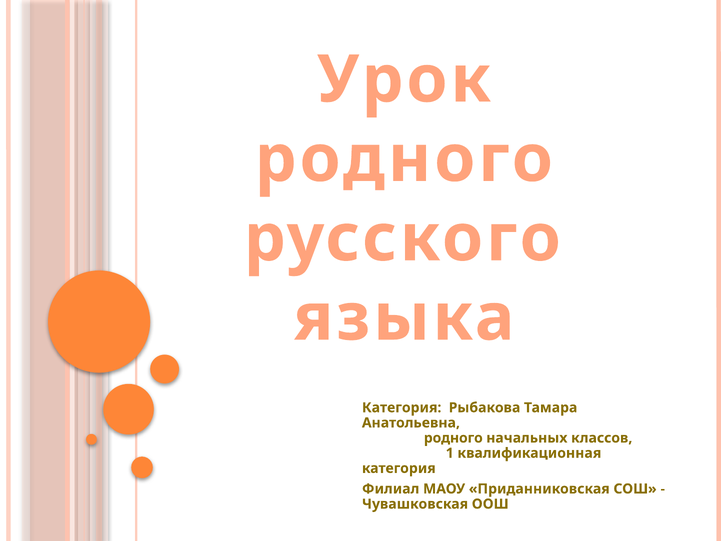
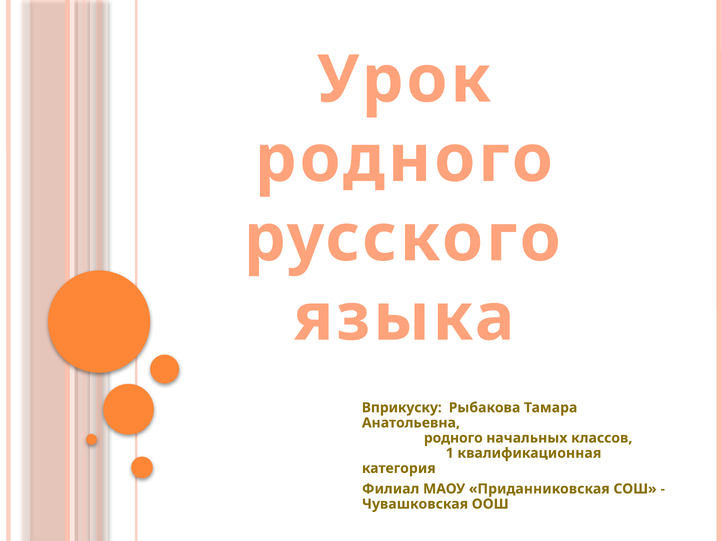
Категория at (402, 407): Категория -> Вприкуску
